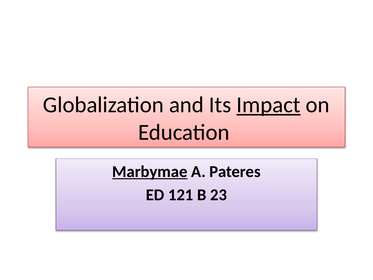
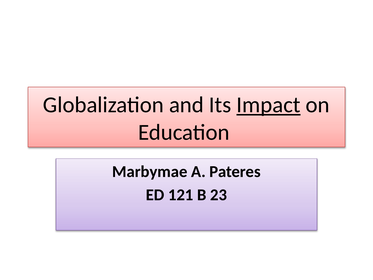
Marbymae underline: present -> none
